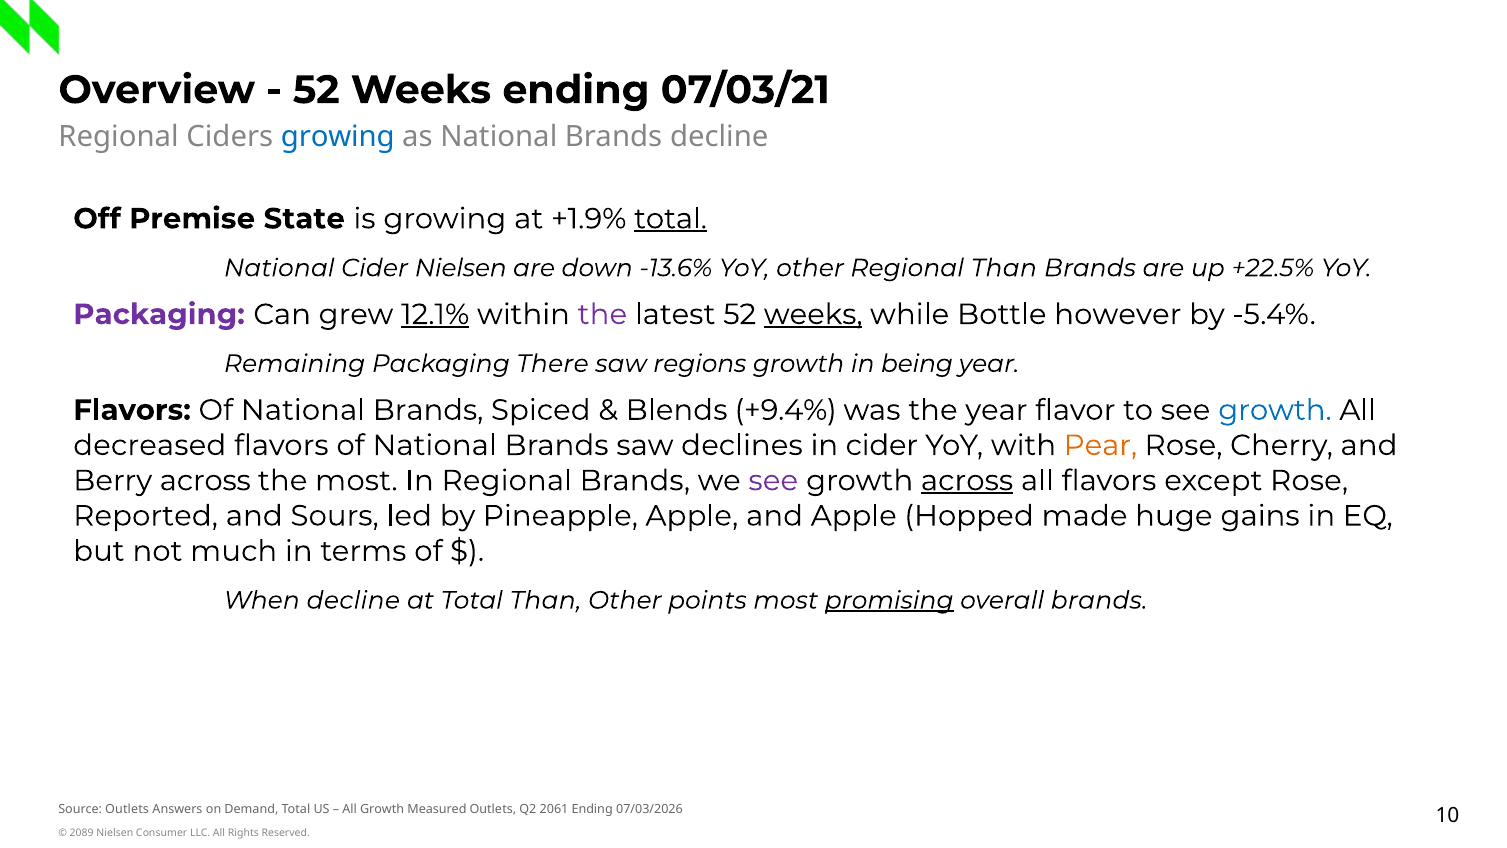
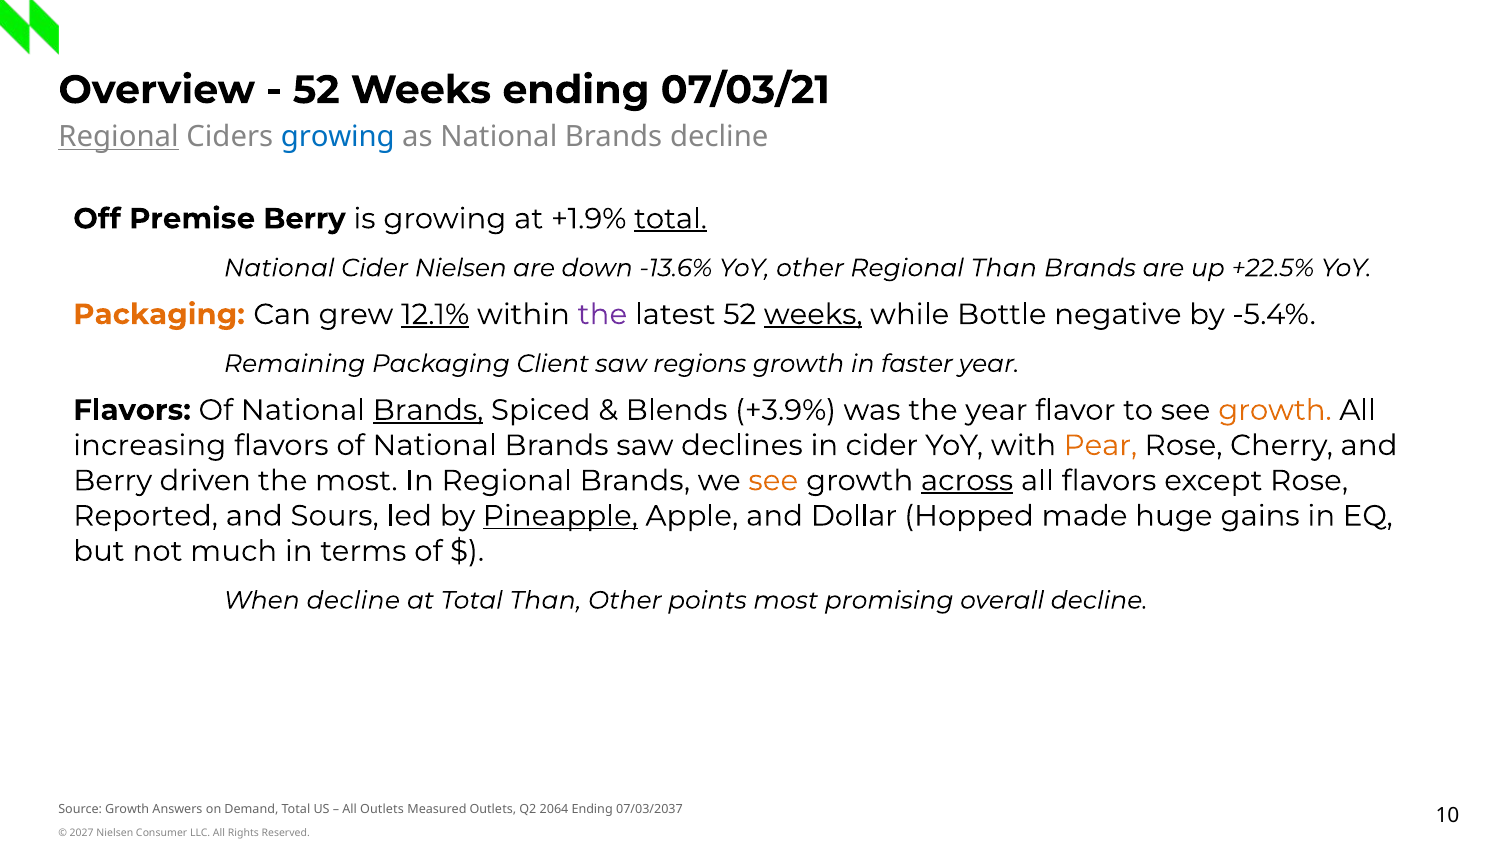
Regional at (119, 137) underline: none -> present
Premise State: State -> Berry
Packaging at (159, 314) colour: purple -> orange
however: however -> negative
There: There -> Client
being: being -> faster
Brands at (428, 410) underline: none -> present
+9.4%: +9.4% -> +3.9%
growth at (1275, 410) colour: blue -> orange
decreased: decreased -> increasing
Berry across: across -> driven
see at (773, 480) colour: purple -> orange
Pineapple underline: none -> present
and Apple: Apple -> Dollar
promising underline: present -> none
overall brands: brands -> decline
Source Outlets: Outlets -> Growth
All Growth: Growth -> Outlets
2061: 2061 -> 2064
07/03/2026: 07/03/2026 -> 07/03/2037
2089: 2089 -> 2027
